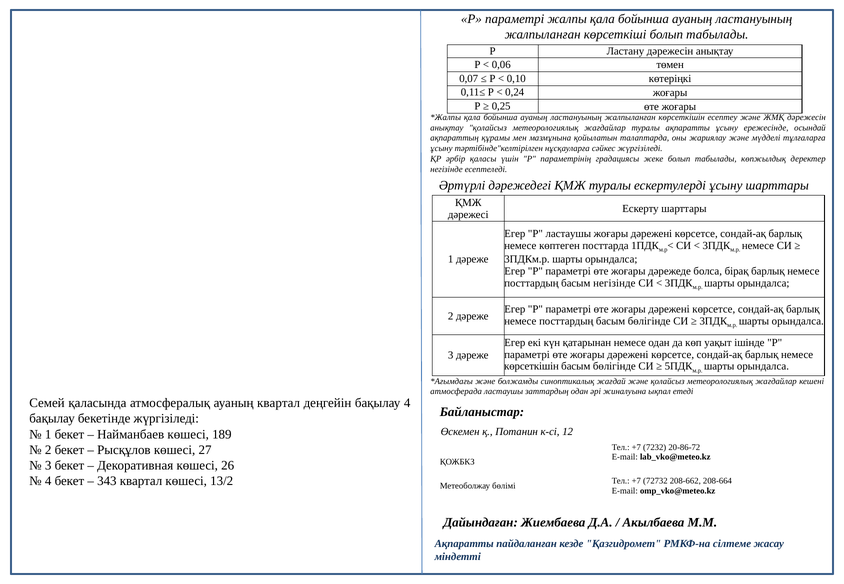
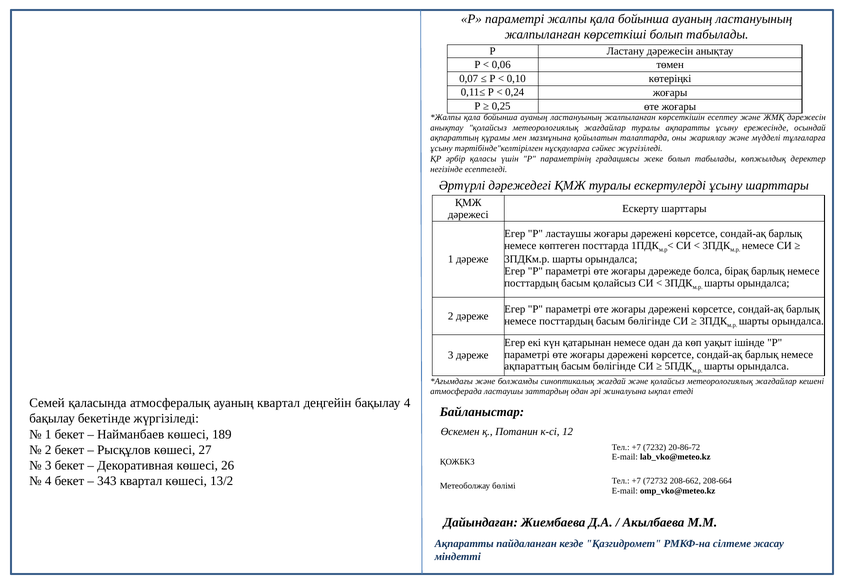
басым негізінде: негізінде -> қолайсыз
көрсеткішін at (532, 367): көрсеткішін -> ақпараттың
